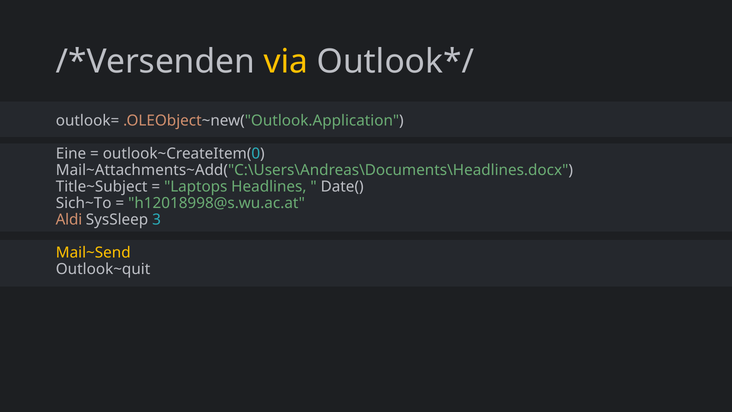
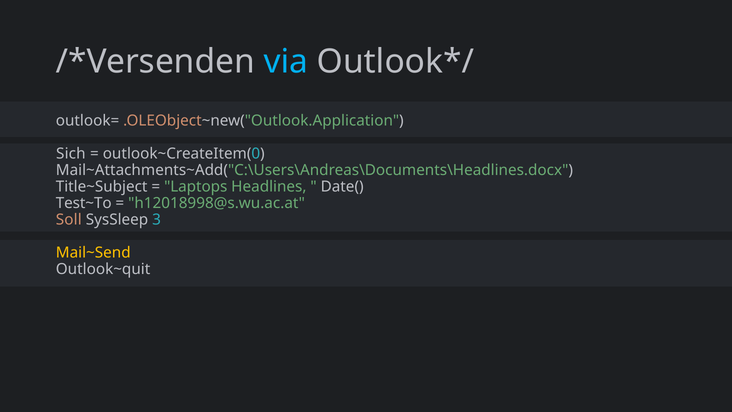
via colour: yellow -> light blue
Eine: Eine -> Sich
Sich~To: Sich~To -> Test~To
Aldi: Aldi -> Soll
